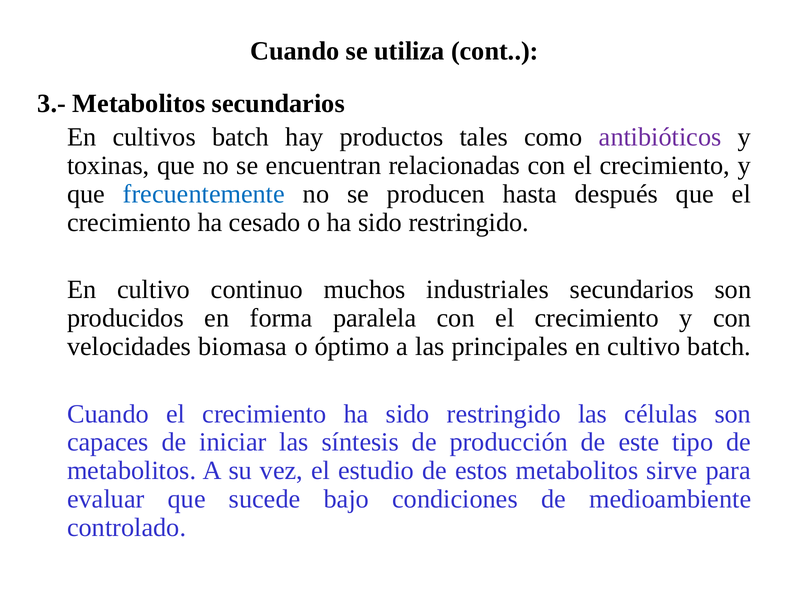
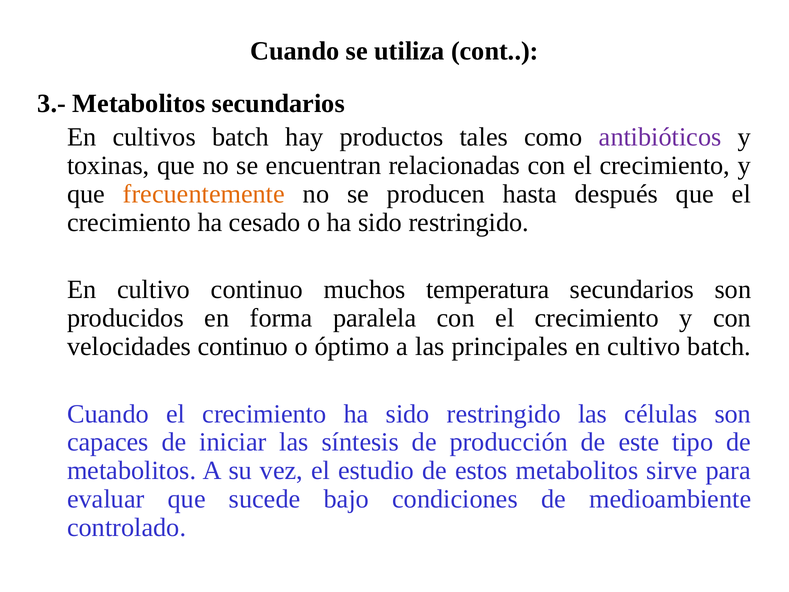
frecuentemente colour: blue -> orange
industriales: industriales -> temperatura
velocidades biomasa: biomasa -> continuo
